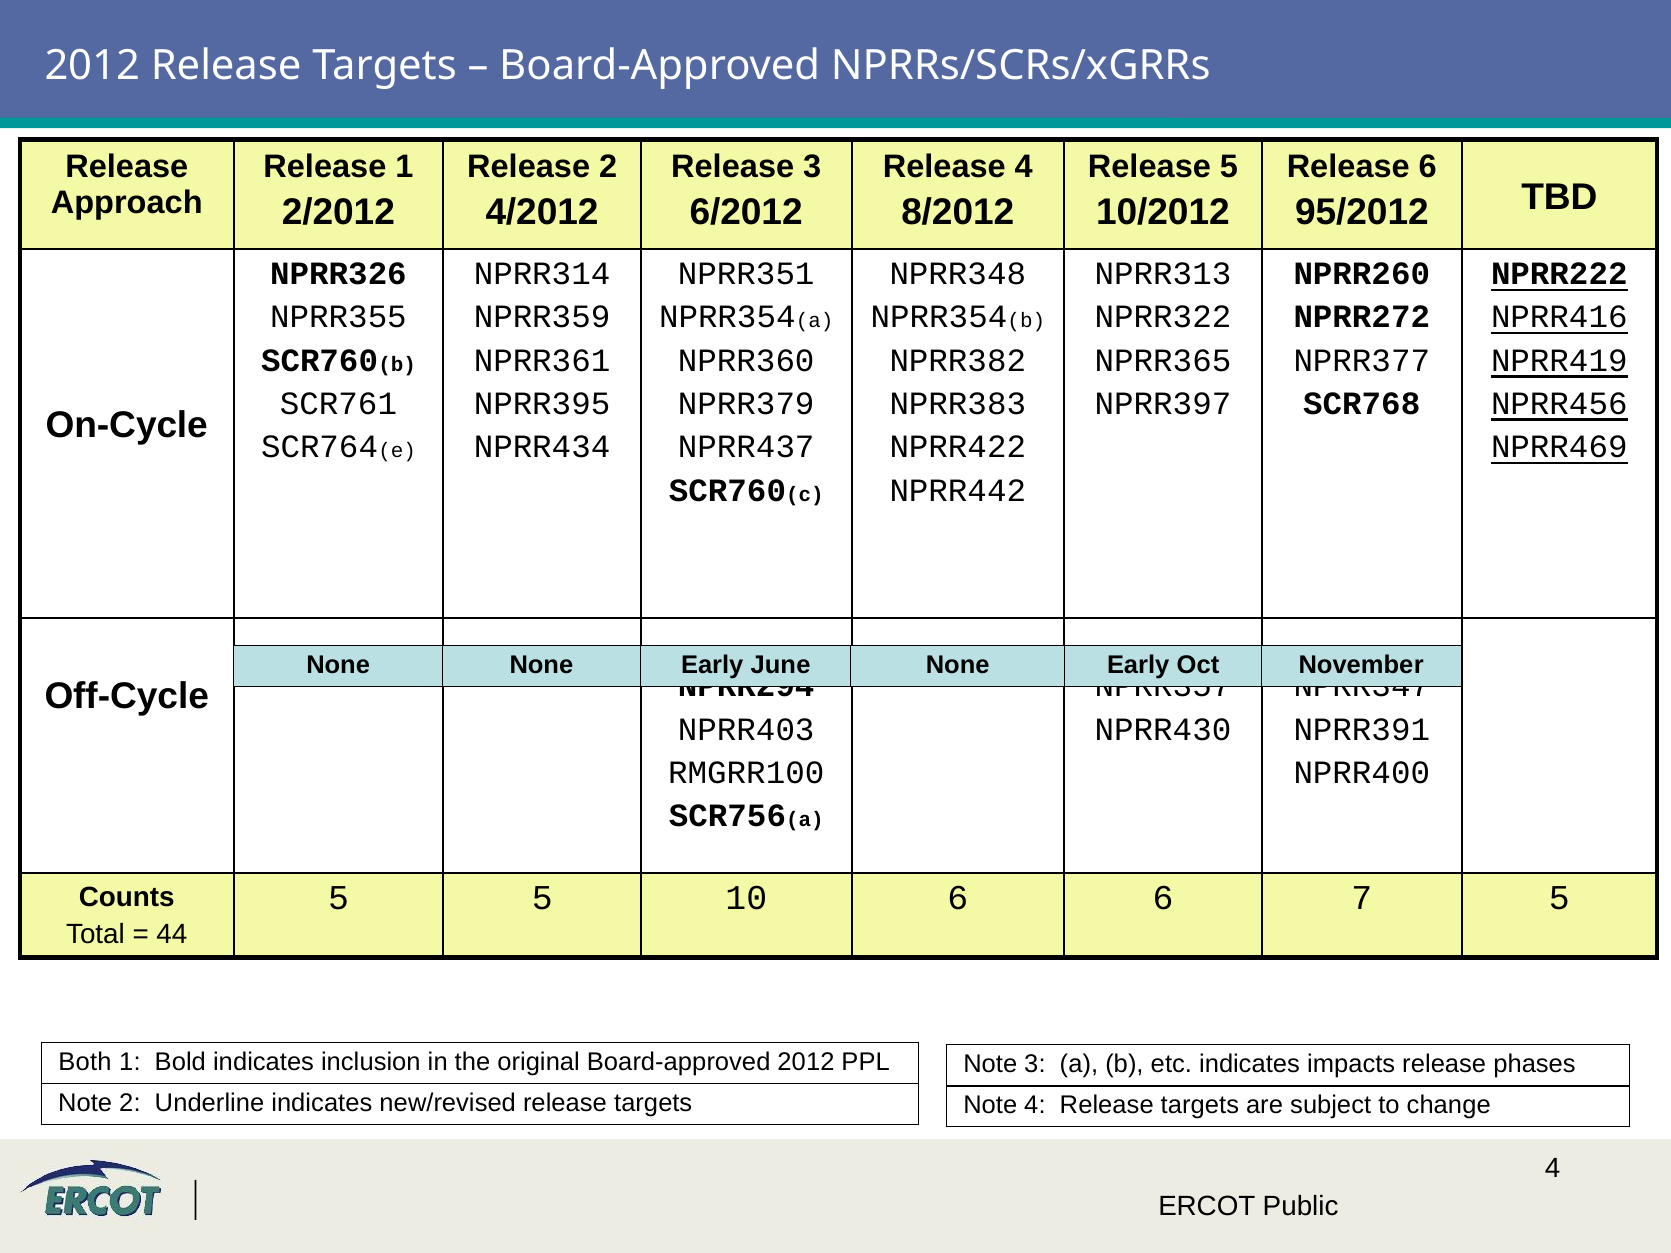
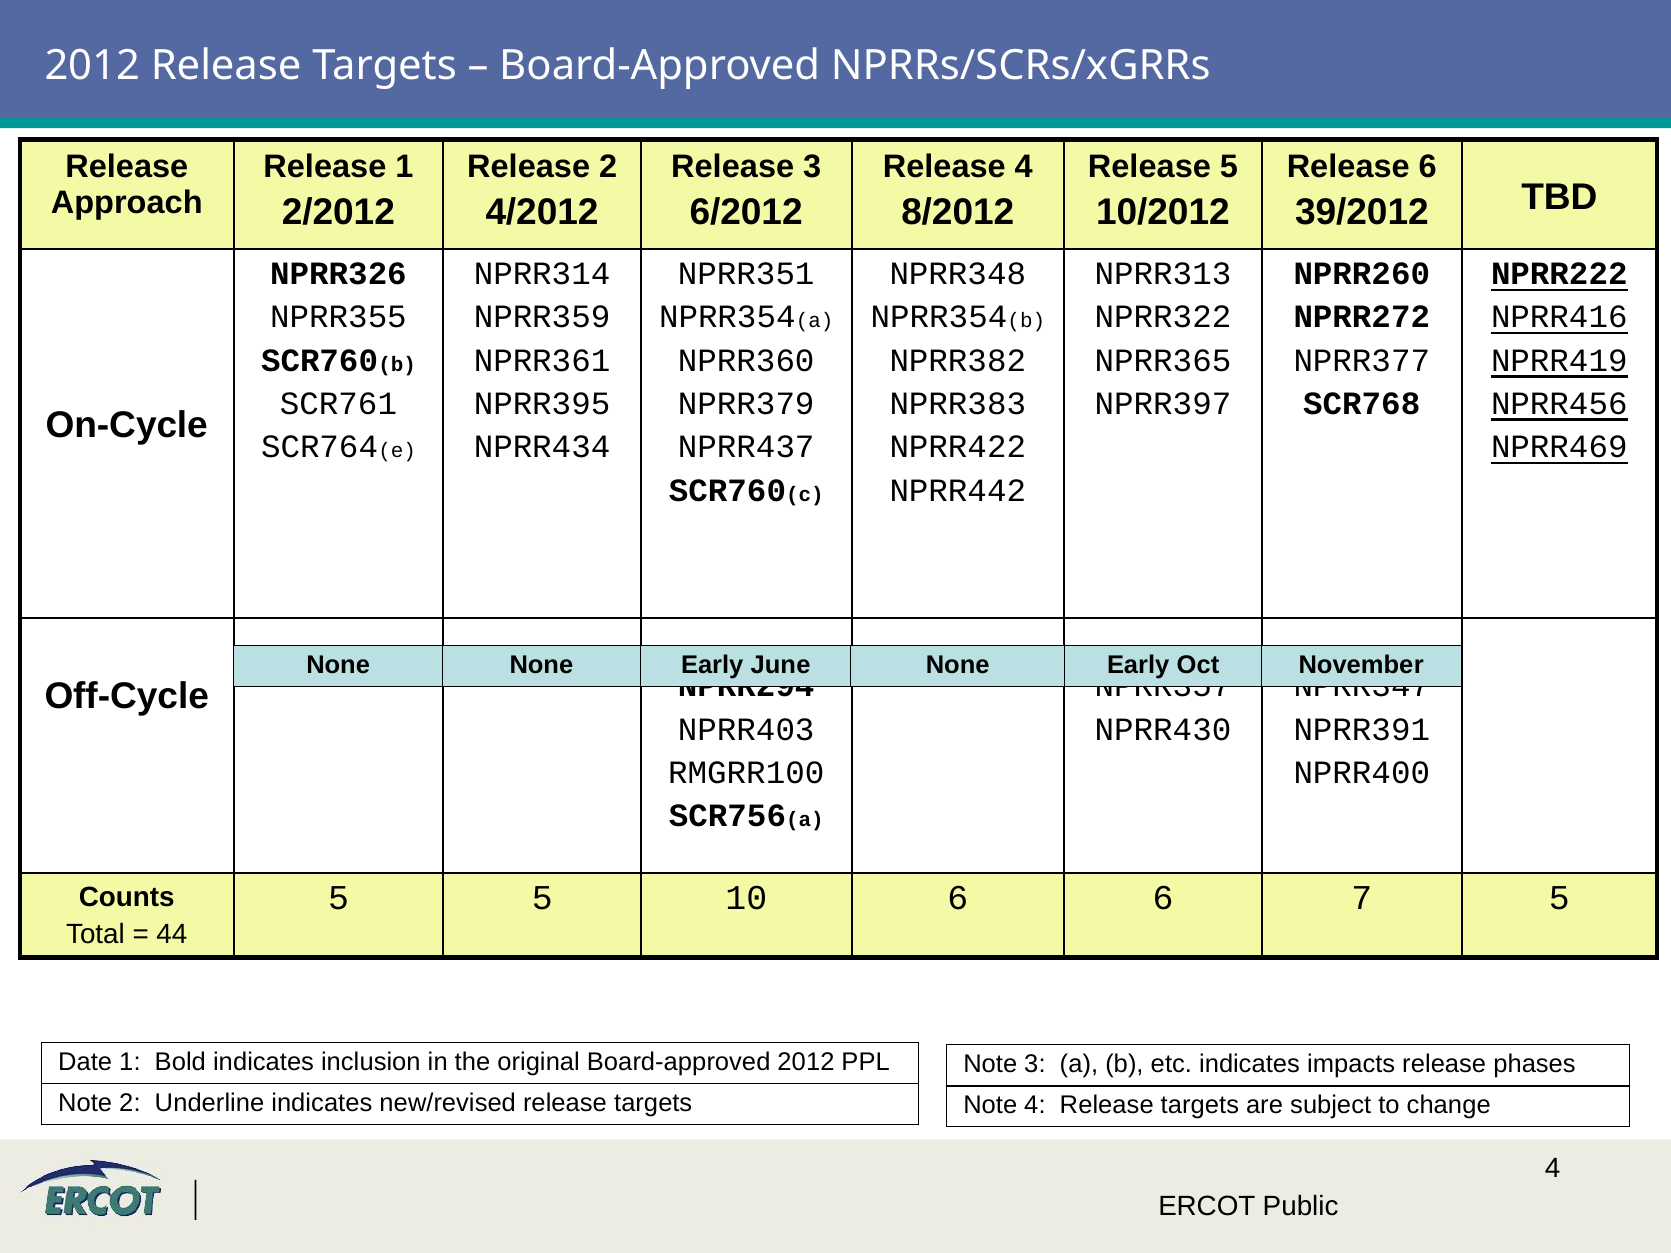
95/2012: 95/2012 -> 39/2012
Both: Both -> Date
